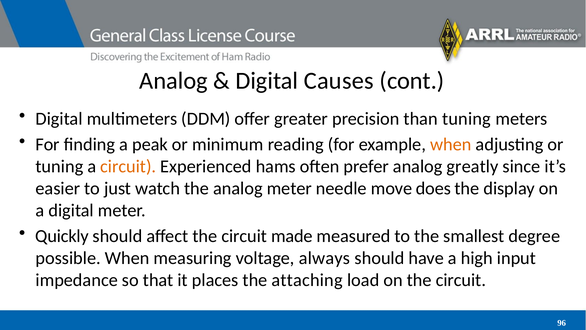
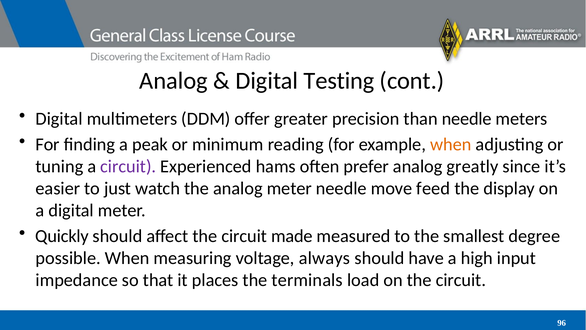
Causes: Causes -> Testing
than tuning: tuning -> needle
circuit at (128, 166) colour: orange -> purple
does: does -> feed
attaching: attaching -> terminals
